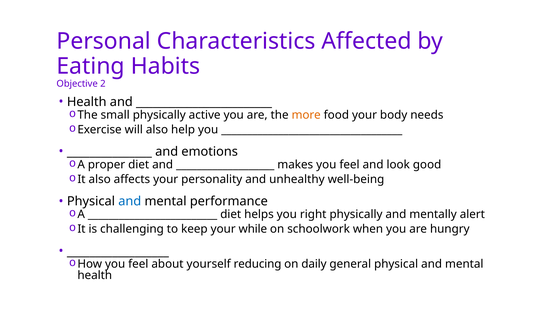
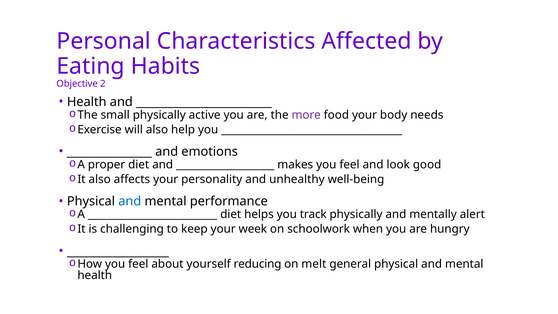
more colour: orange -> purple
right: right -> track
while: while -> week
daily: daily -> melt
